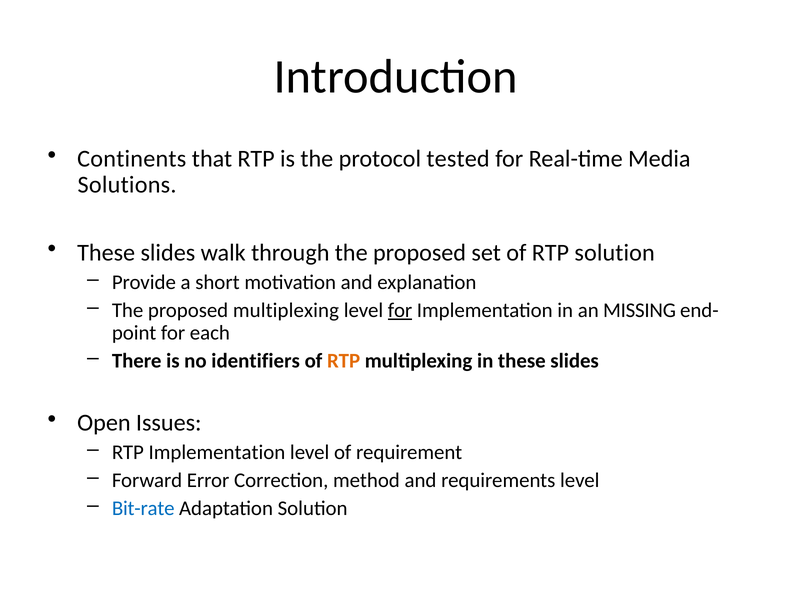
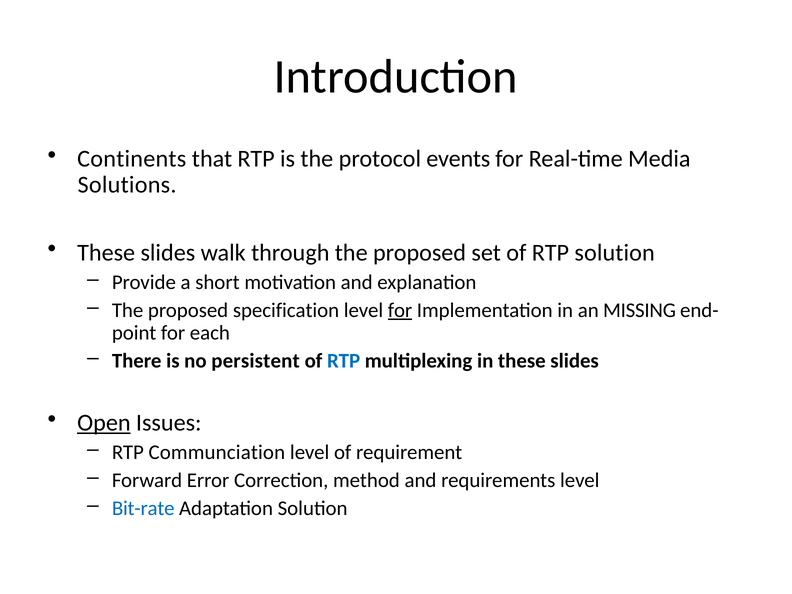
tested: tested -> events
proposed multiplexing: multiplexing -> specification
identifiers: identifiers -> persistent
RTP at (344, 361) colour: orange -> blue
Open underline: none -> present
RTP Implementation: Implementation -> Communciation
